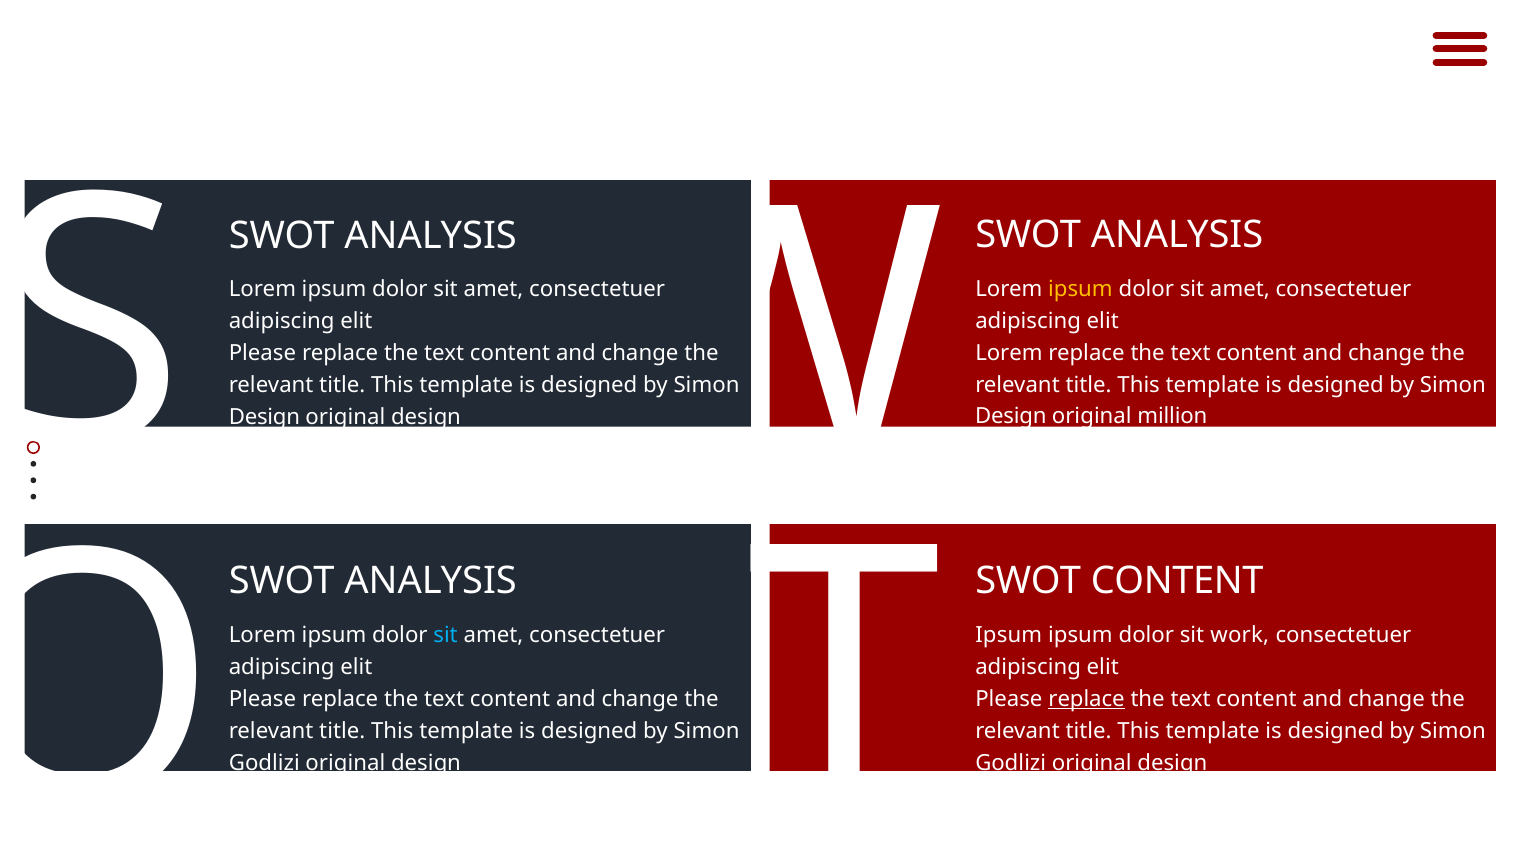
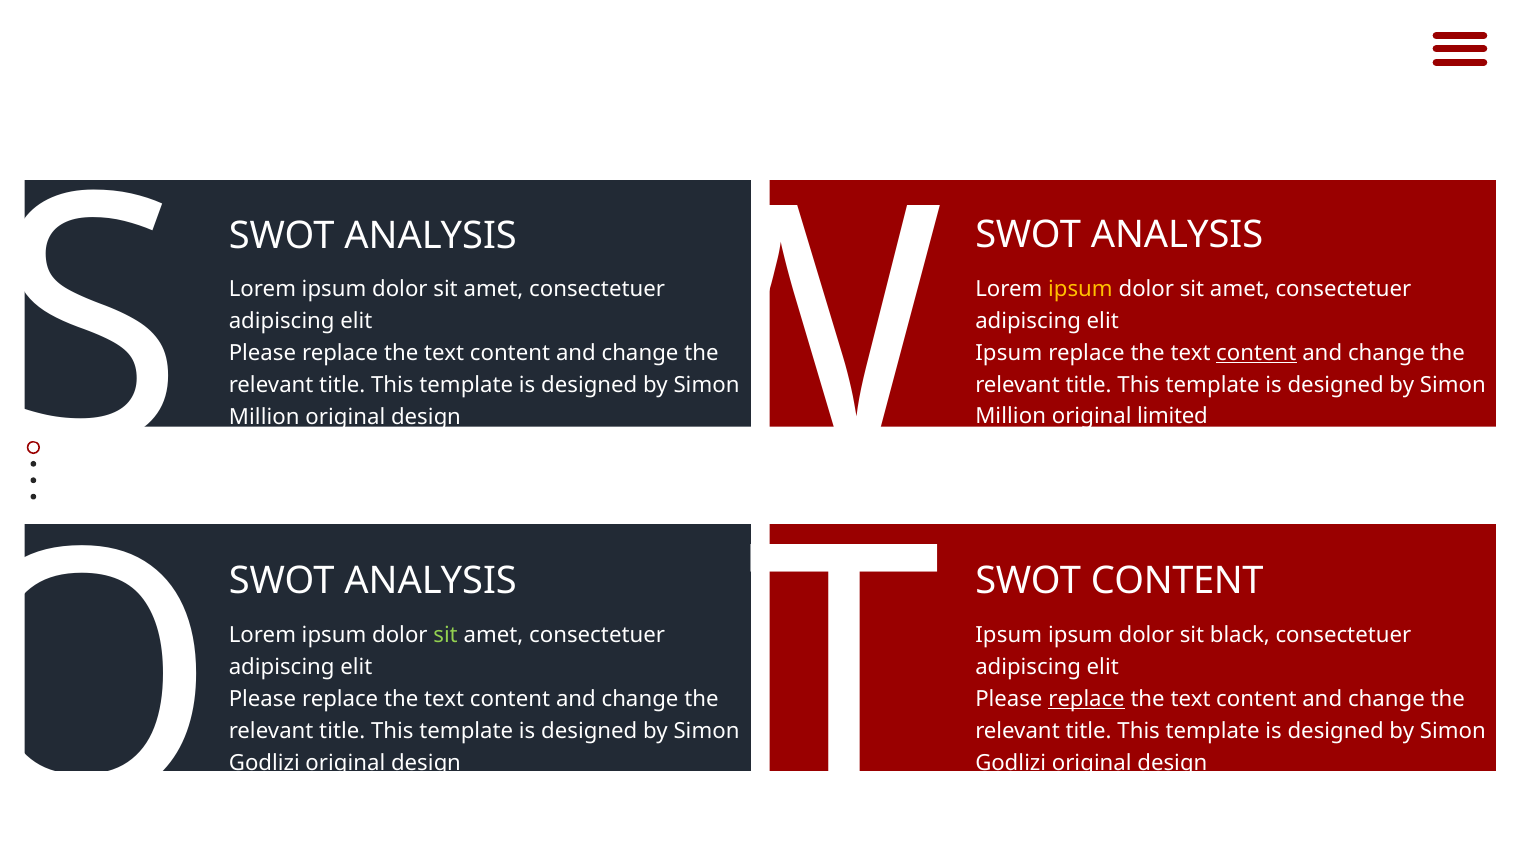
Lorem at (1009, 353): Lorem -> Ipsum
content at (1256, 353) underline: none -> present
Design at (1011, 417): Design -> Million
million: million -> limited
Design at (264, 417): Design -> Million
work: work -> black
sit at (446, 635) colour: light blue -> light green
